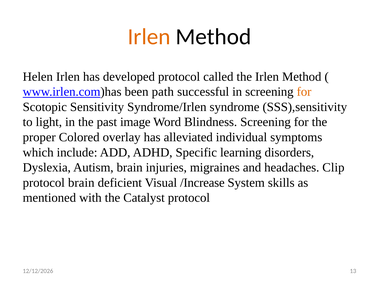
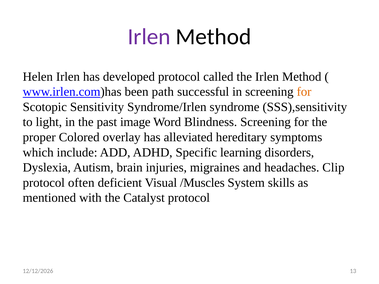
Irlen at (149, 37) colour: orange -> purple
individual: individual -> hereditary
protocol brain: brain -> often
/Increase: /Increase -> /Muscles
